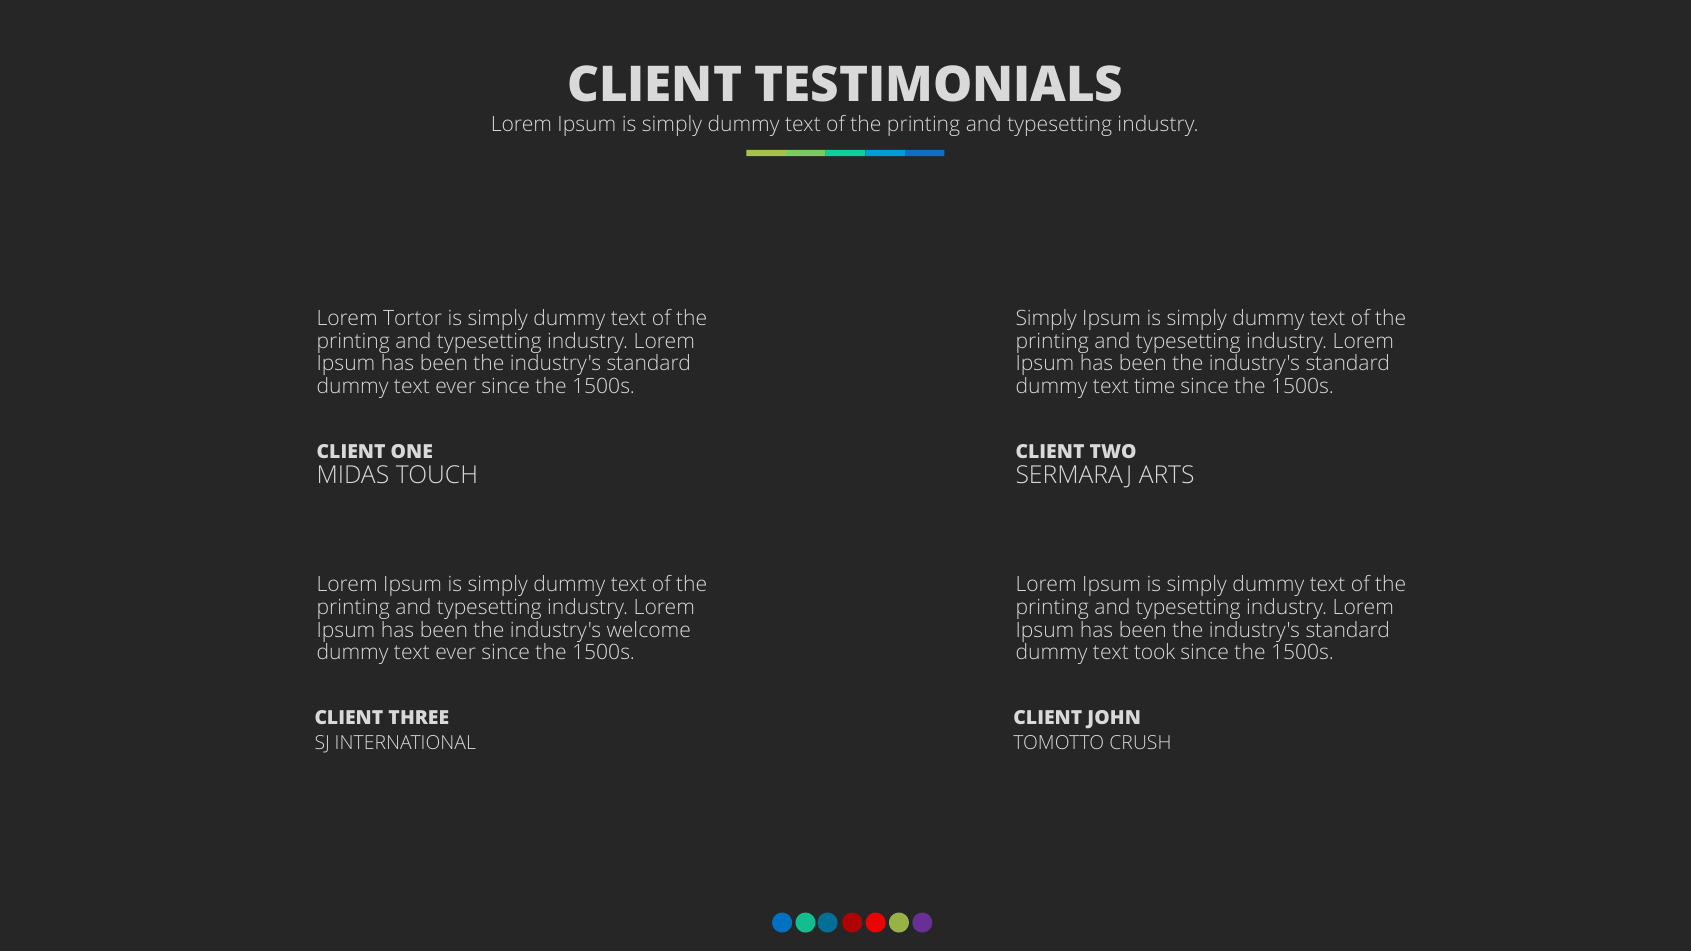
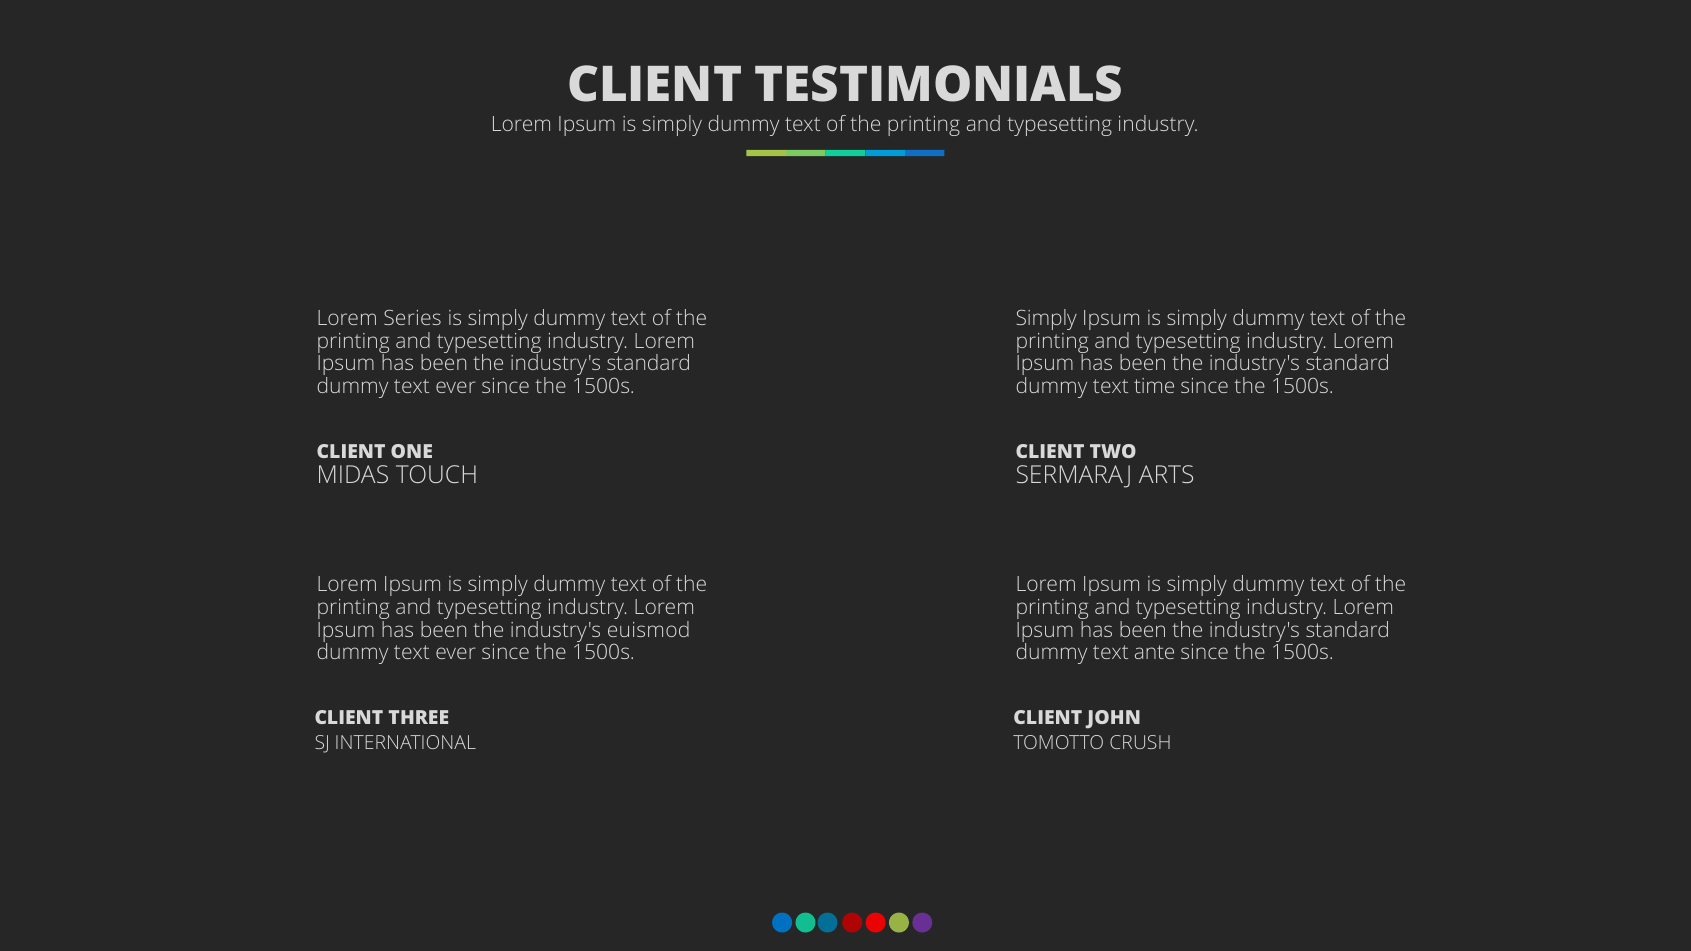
Tortor: Tortor -> Series
welcome: welcome -> euismod
took: took -> ante
